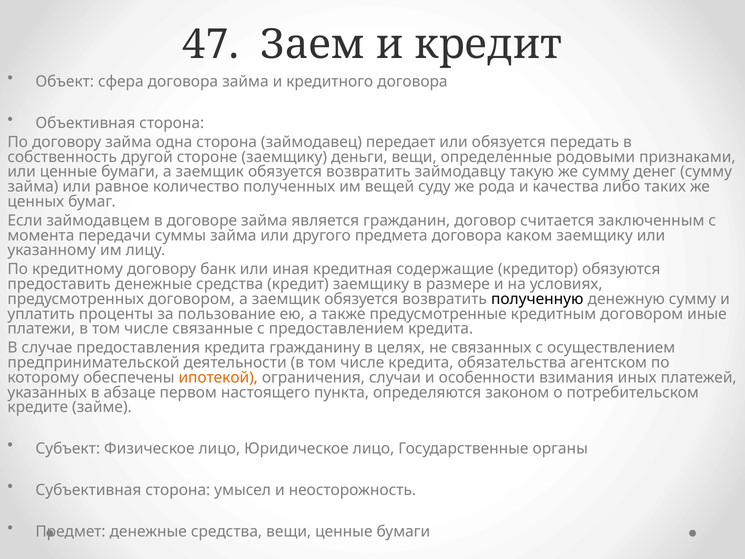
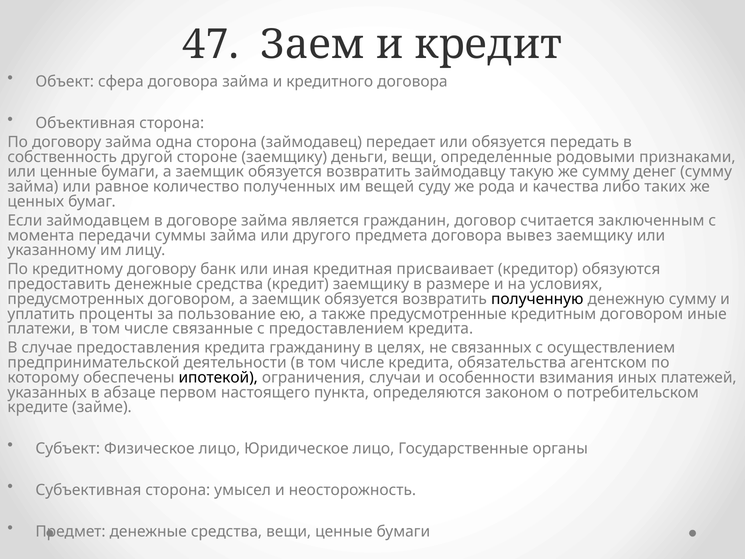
каком: каком -> вывез
содержащие: содержащие -> присваивает
ипотекой colour: orange -> black
